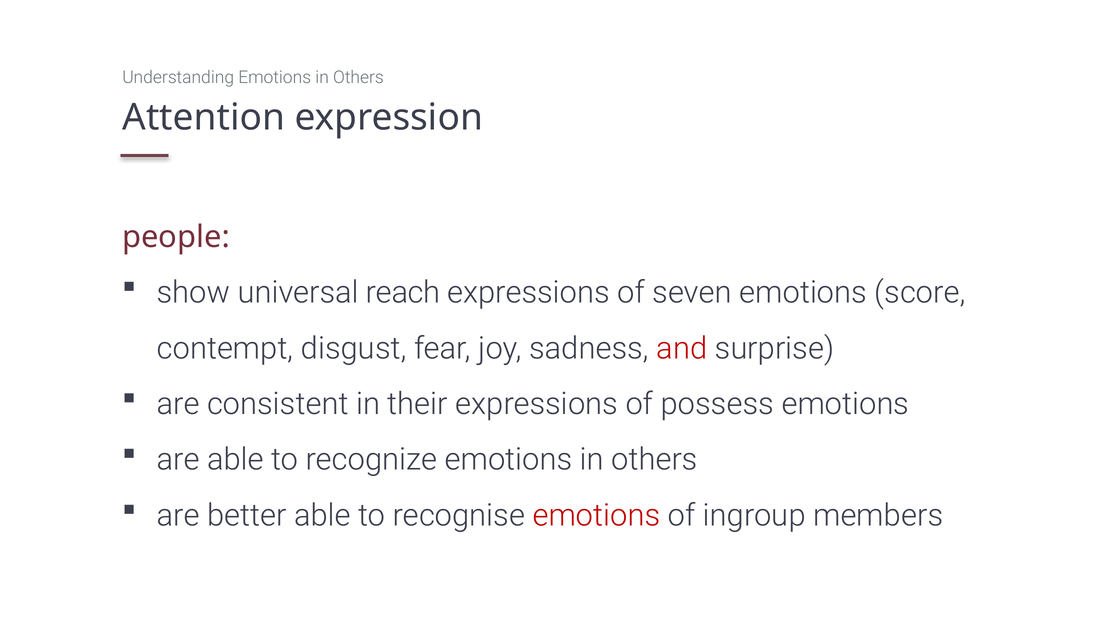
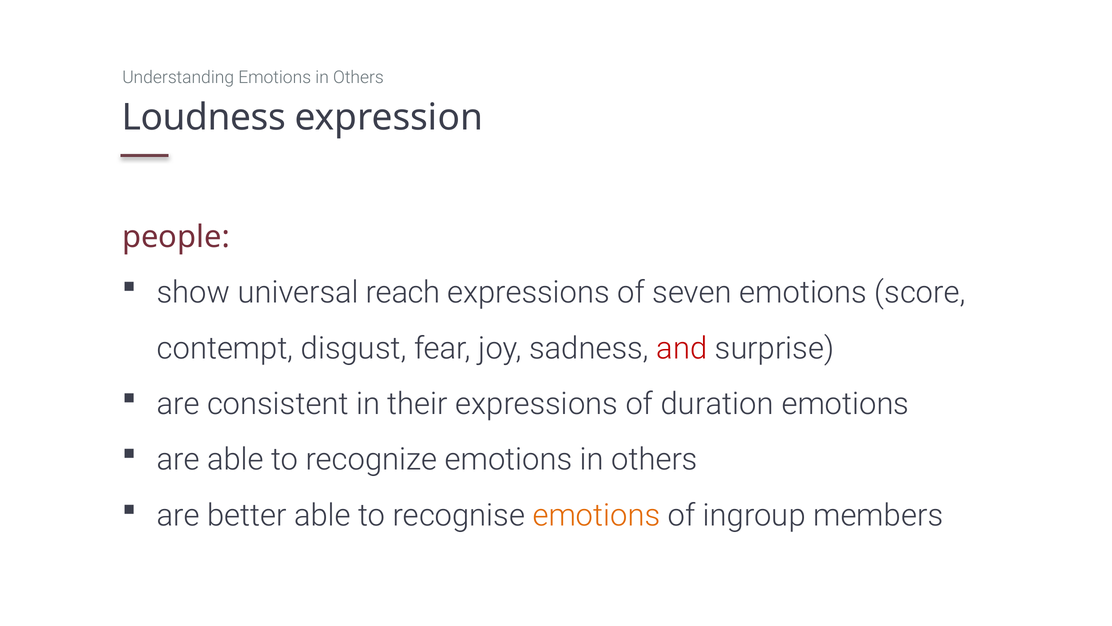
Attention: Attention -> Loudness
possess: possess -> duration
emotions at (596, 515) colour: red -> orange
